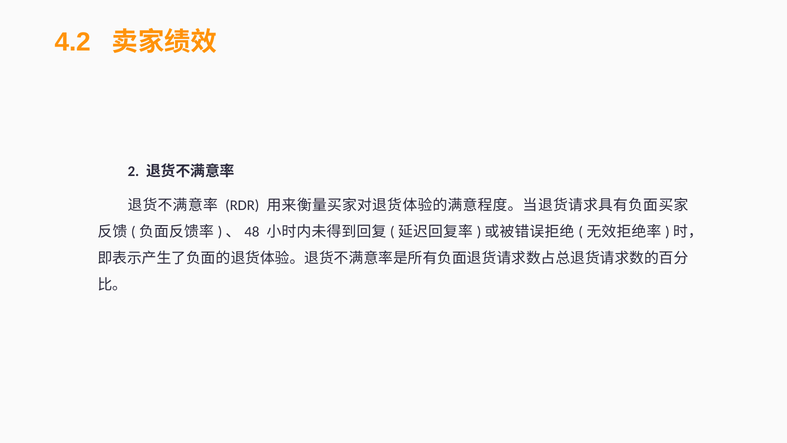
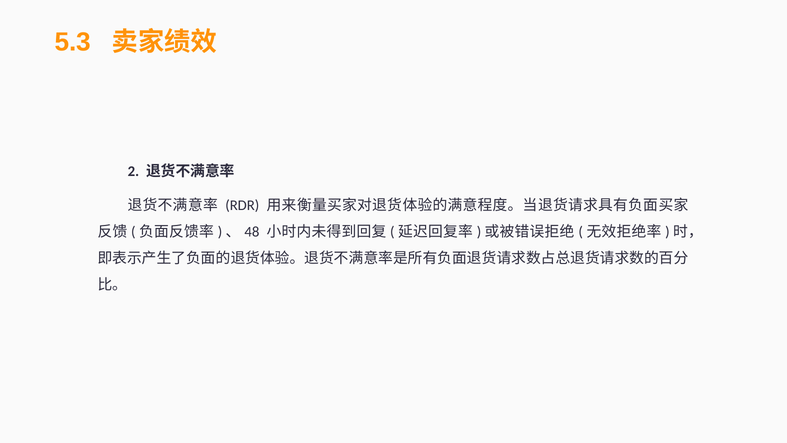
4.2: 4.2 -> 5.3
